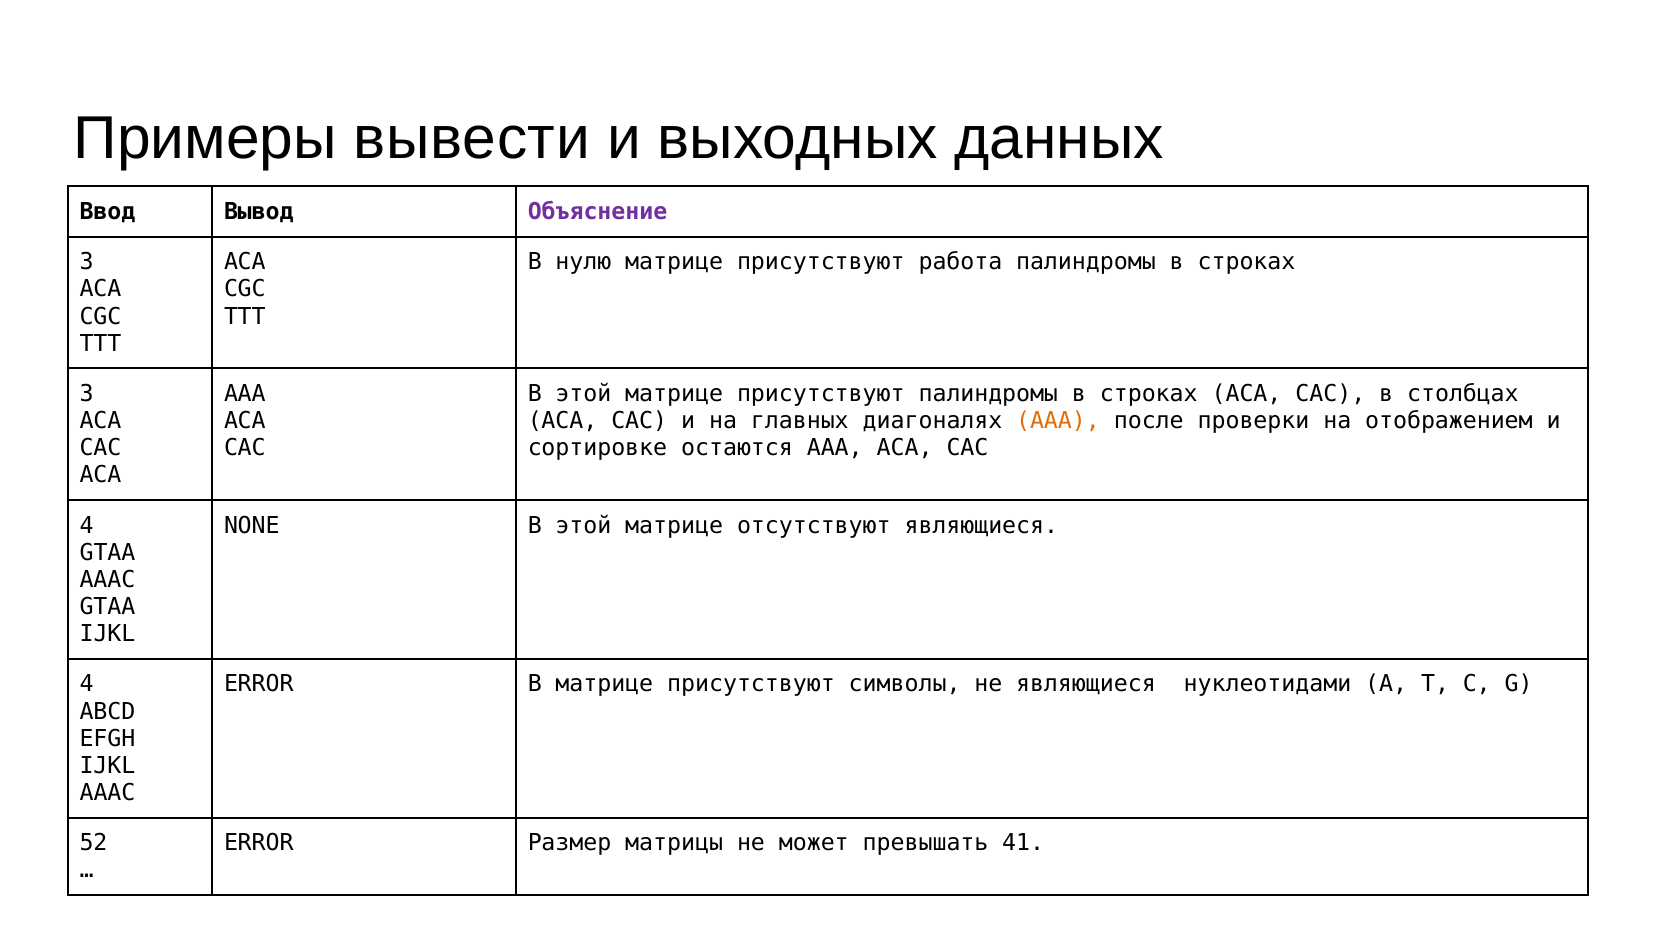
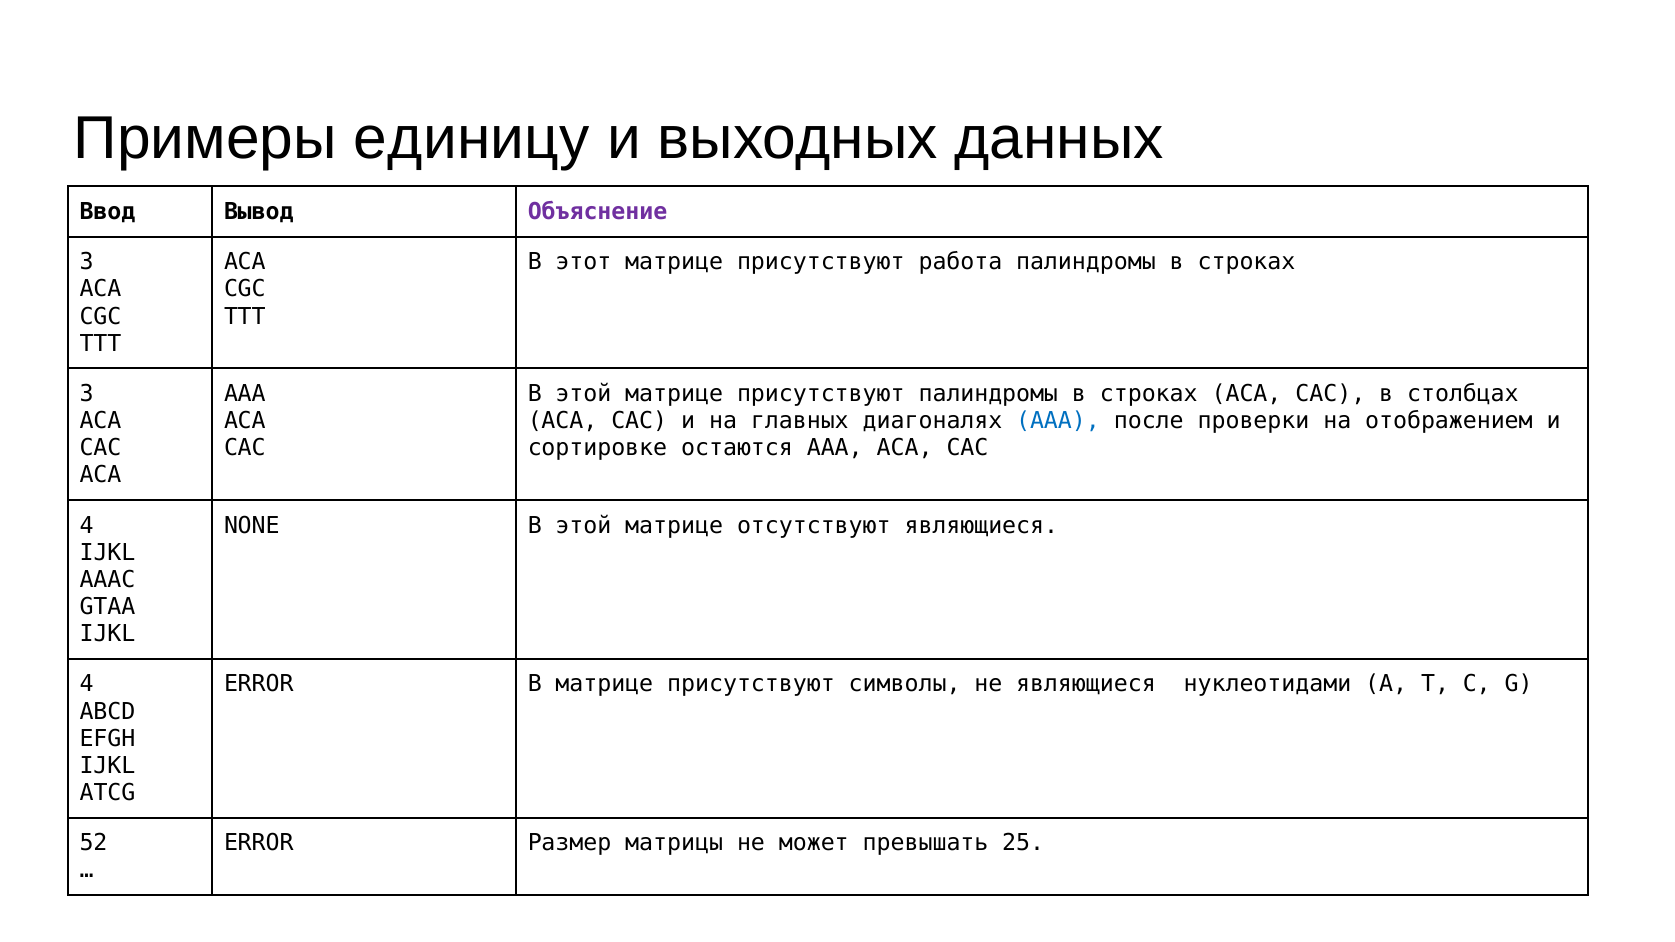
вывести: вывести -> единицу
нулю: нулю -> этот
AAA at (1058, 421) colour: orange -> blue
GTAA at (108, 553): GTAA -> IJKL
AAAC at (108, 793): AAAC -> ATCG
41: 41 -> 25
